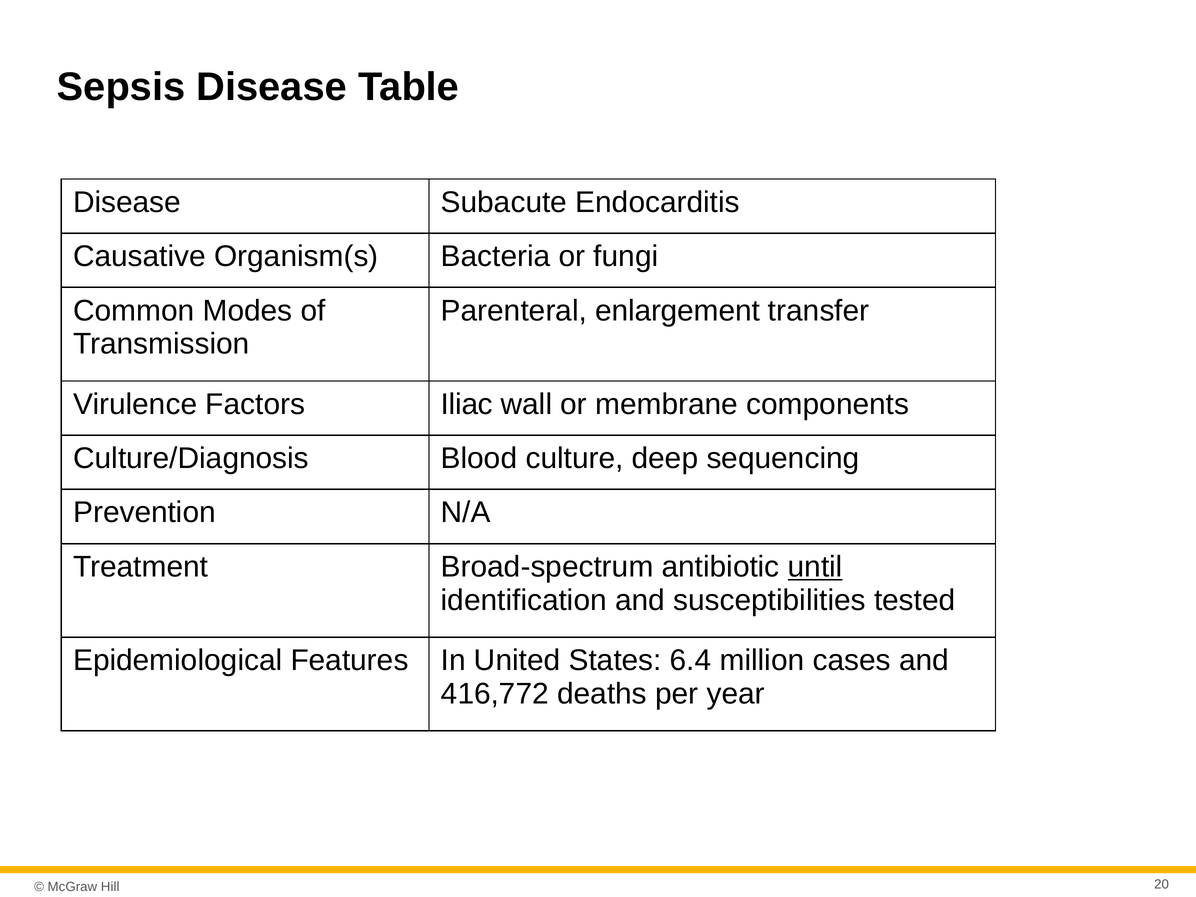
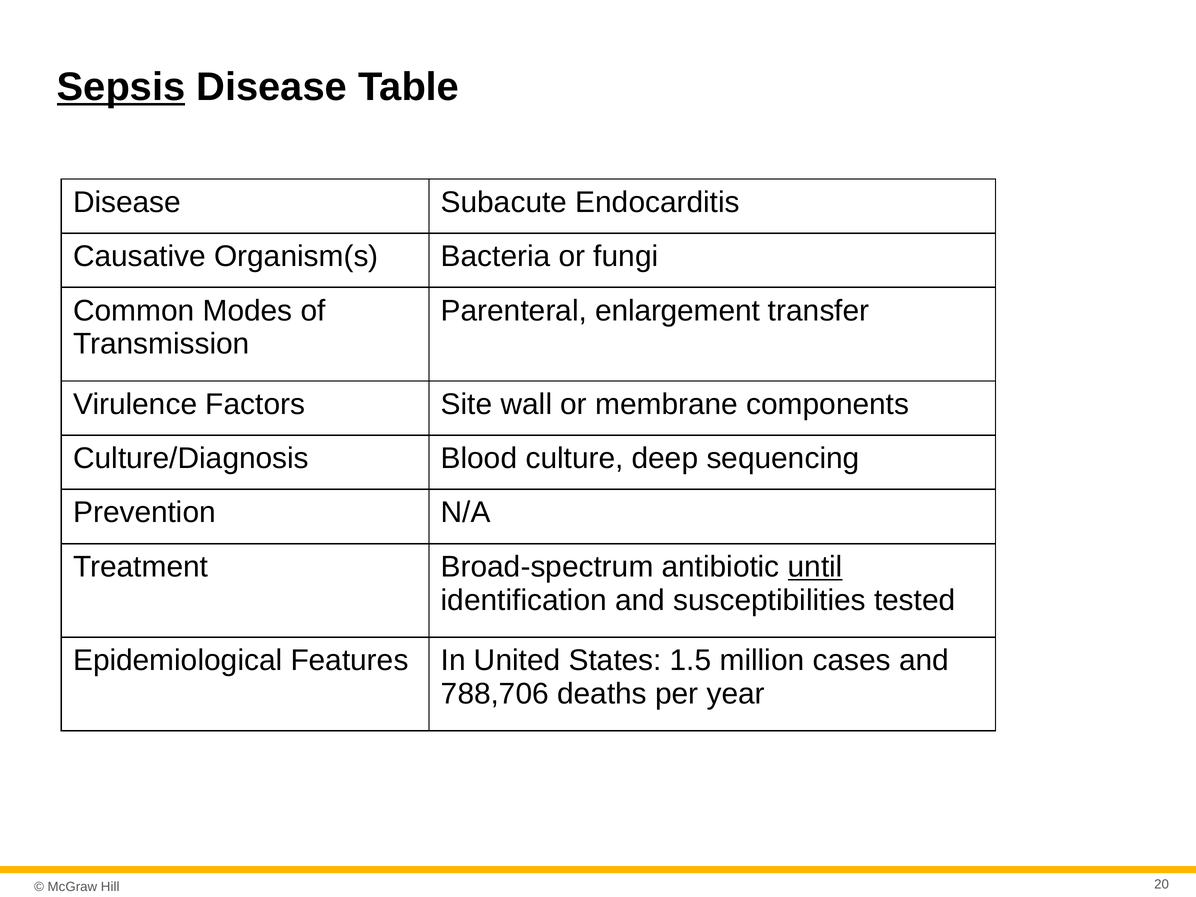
Sepsis underline: none -> present
Iliac: Iliac -> Site
6.4: 6.4 -> 1.5
416,772: 416,772 -> 788,706
